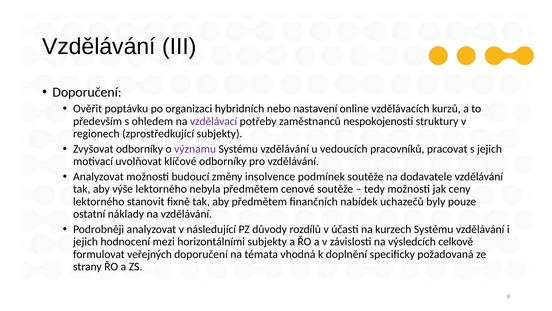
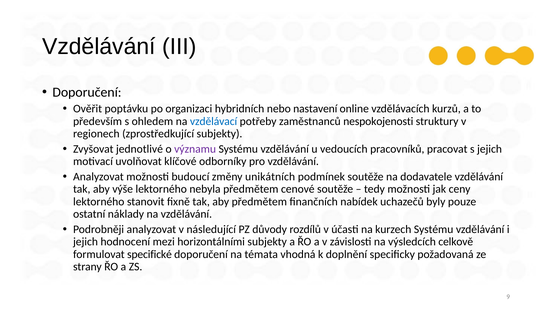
vzdělávací colour: purple -> blue
Zvyšovat odborníky: odborníky -> jednotlivé
insolvence: insolvence -> unikátních
veřejných: veřejných -> specifické
